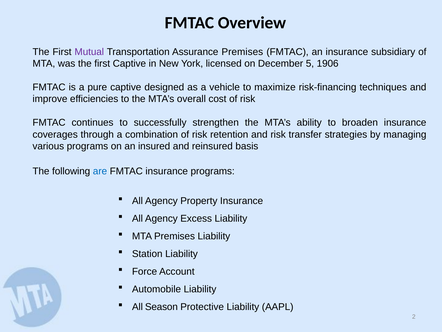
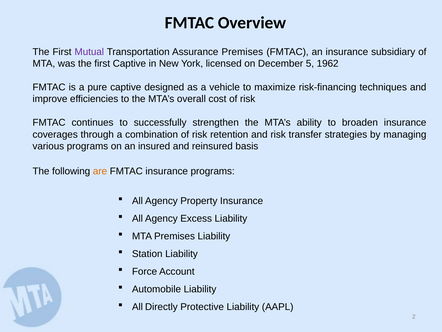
1906: 1906 -> 1962
are colour: blue -> orange
Season: Season -> Directly
